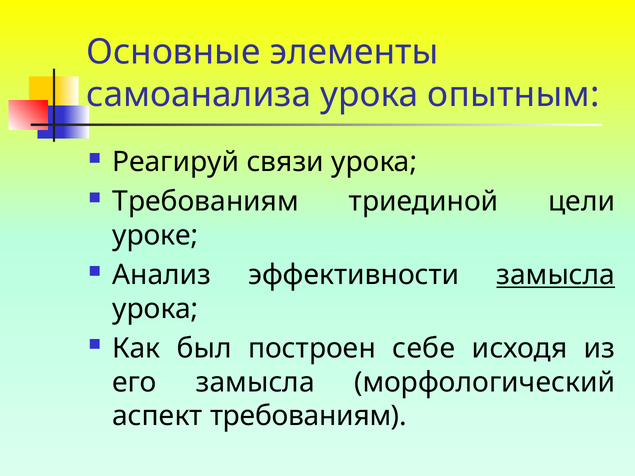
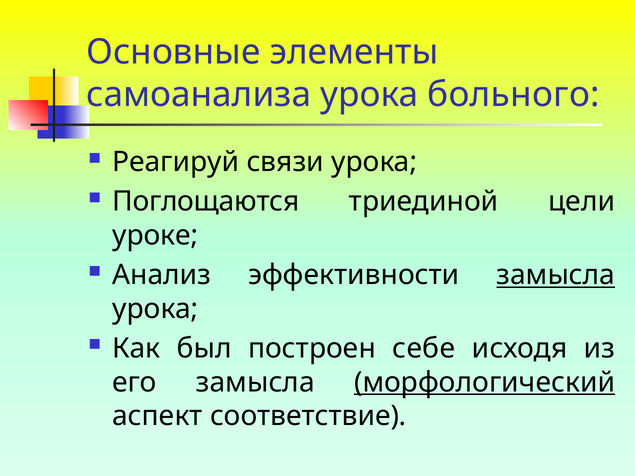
опытным: опытным -> больного
Требованиям at (206, 202): Требованиям -> Поглощаются
морфологический underline: none -> present
аспект требованиям: требованиям -> соответствие
